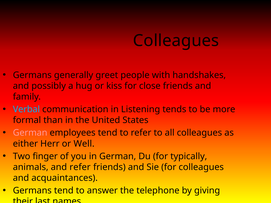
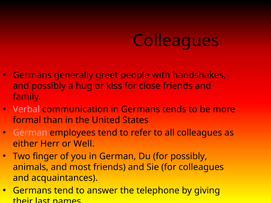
Verbal colour: light blue -> pink
in Listening: Listening -> Germans
for typically: typically -> possibly
and refer: refer -> most
